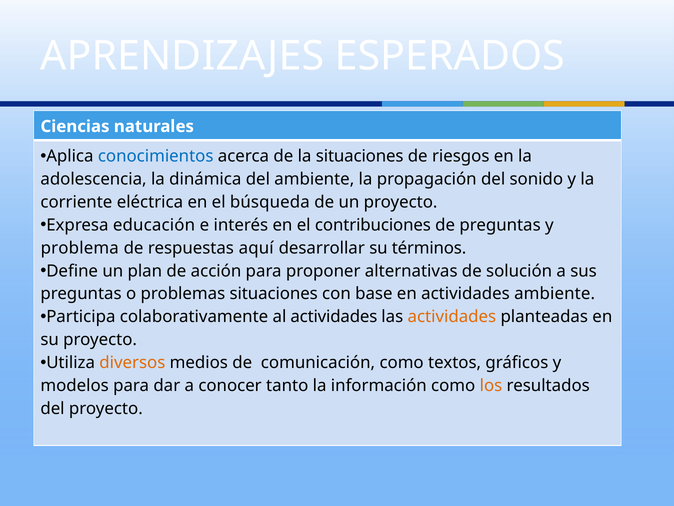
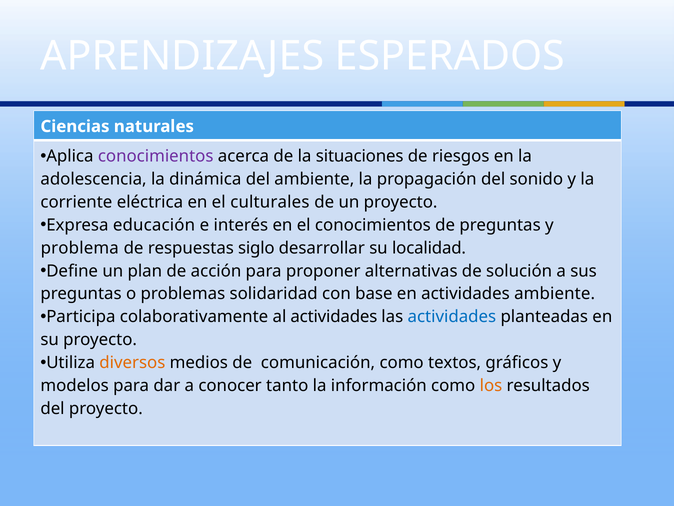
conocimientos at (156, 156) colour: blue -> purple
búsqueda: búsqueda -> culturales
el contribuciones: contribuciones -> conocimientos
aquí: aquí -> siglo
términos: términos -> localidad
problemas situaciones: situaciones -> solidaridad
actividades at (452, 317) colour: orange -> blue
